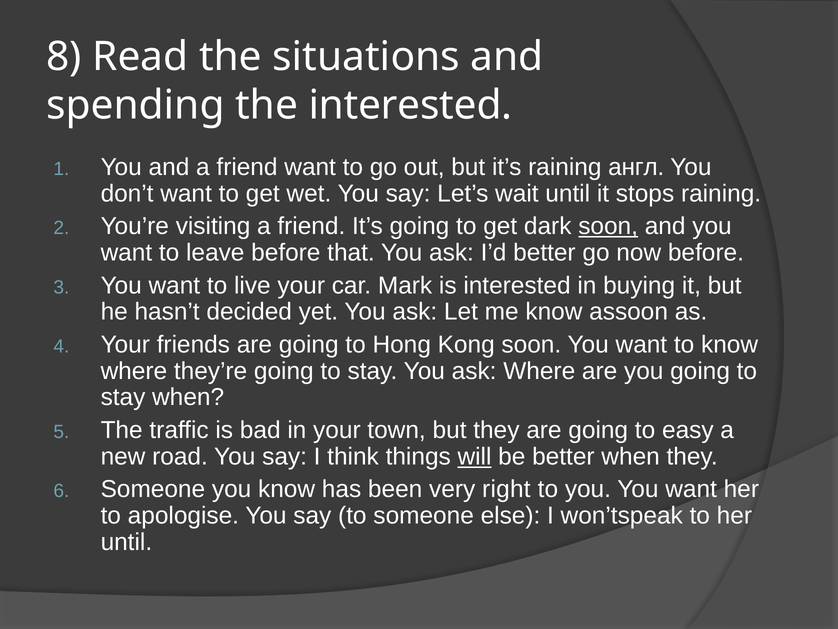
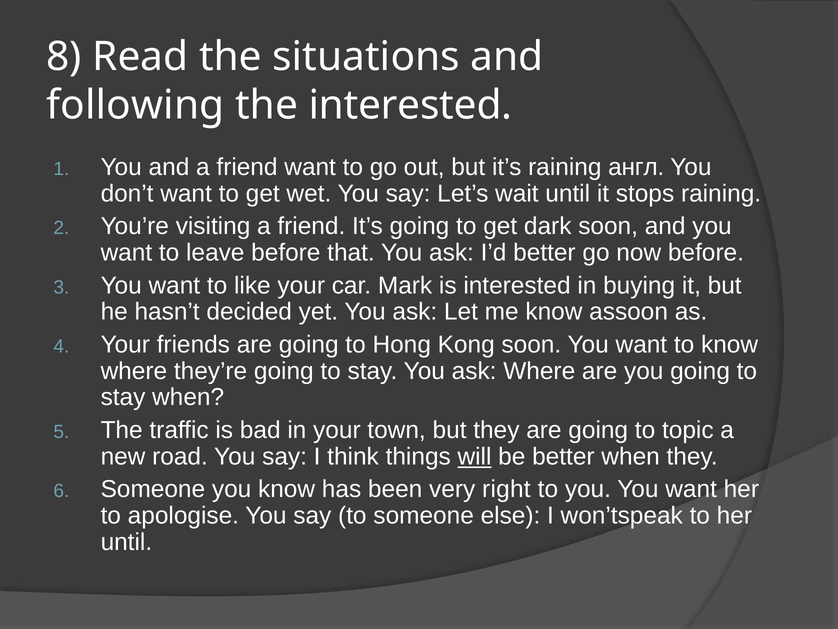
spending: spending -> following
soon at (608, 226) underline: present -> none
live: live -> like
easy: easy -> topic
